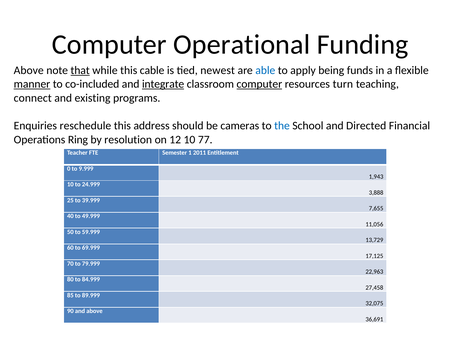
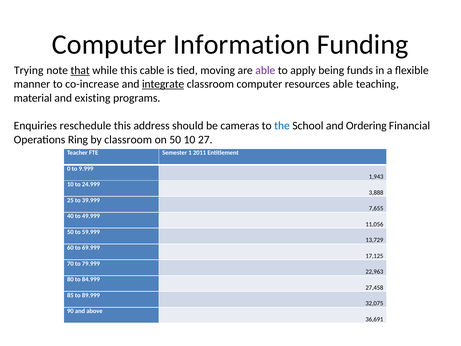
Operational: Operational -> Information
Above at (29, 70): Above -> Trying
newest: newest -> moving
able at (265, 70) colour: blue -> purple
manner underline: present -> none
co-included: co-included -> co-increase
computer at (259, 84) underline: present -> none
resources turn: turn -> able
connect: connect -> material
Directed: Directed -> Ordering
by resolution: resolution -> classroom
on 12: 12 -> 50
77: 77 -> 27
